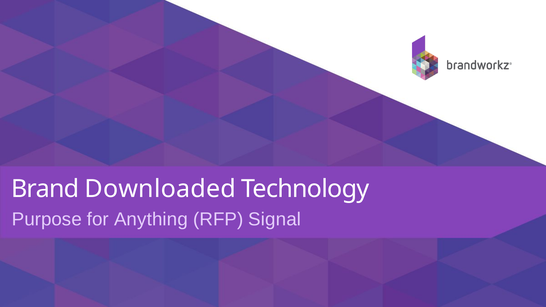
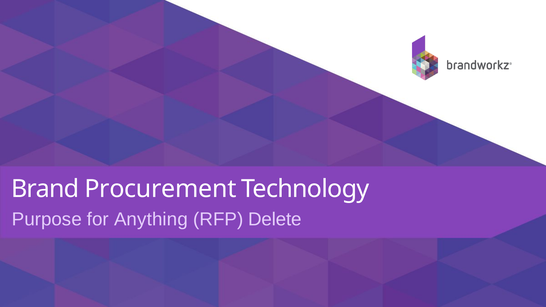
Downloaded: Downloaded -> Procurement
Signal: Signal -> Delete
